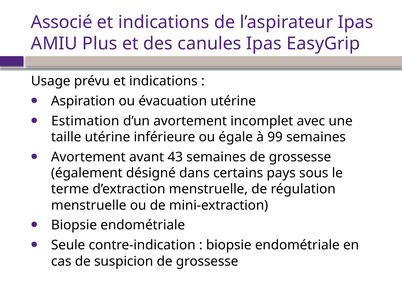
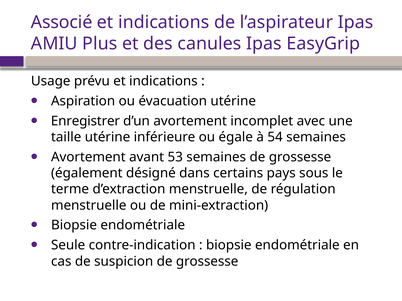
Estimation: Estimation -> Enregistrer
99: 99 -> 54
43: 43 -> 53
